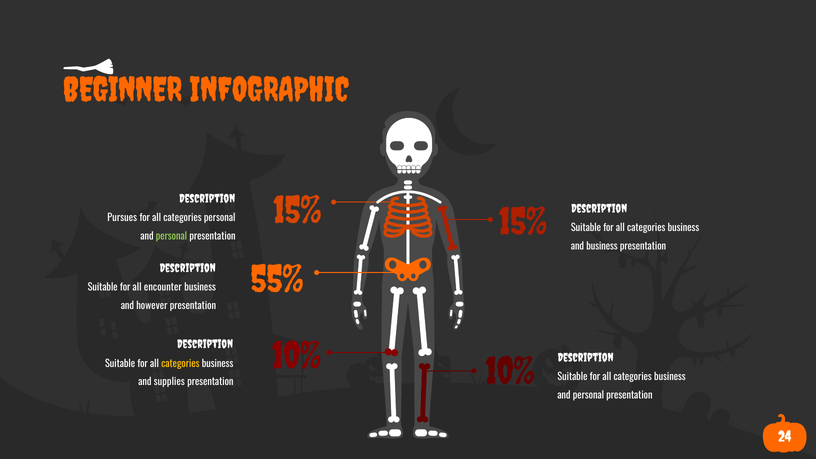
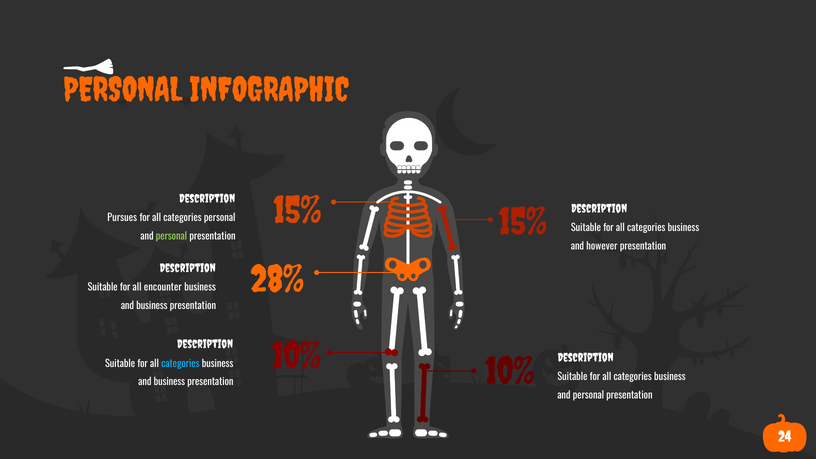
BEGINNER at (123, 90): BEGINNER -> PERSONAL
and business: business -> however
55%: 55% -> 28%
however at (152, 306): however -> business
categories at (180, 364) colour: yellow -> light blue
supplies at (169, 382): supplies -> business
